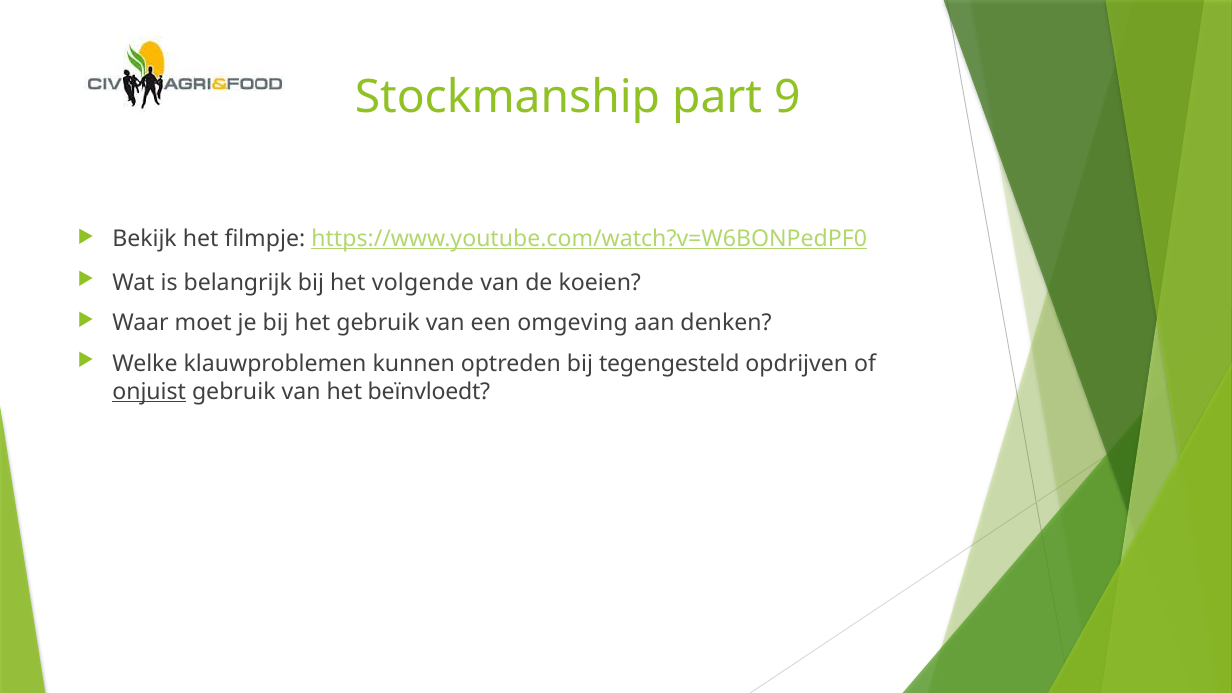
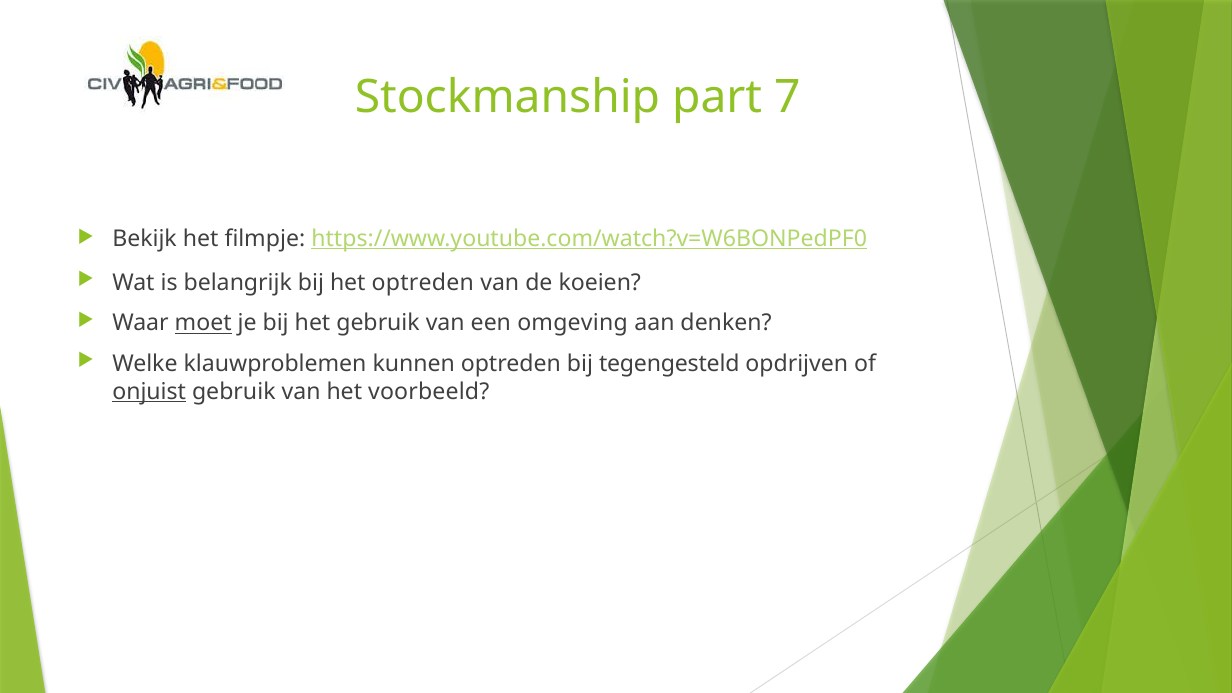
9: 9 -> 7
het volgende: volgende -> optreden
moet underline: none -> present
beïnvloedt: beïnvloedt -> voorbeeld
